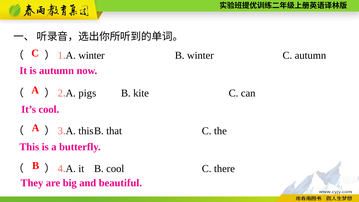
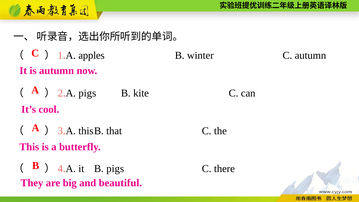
A winter: winter -> apples
B cool: cool -> pigs
